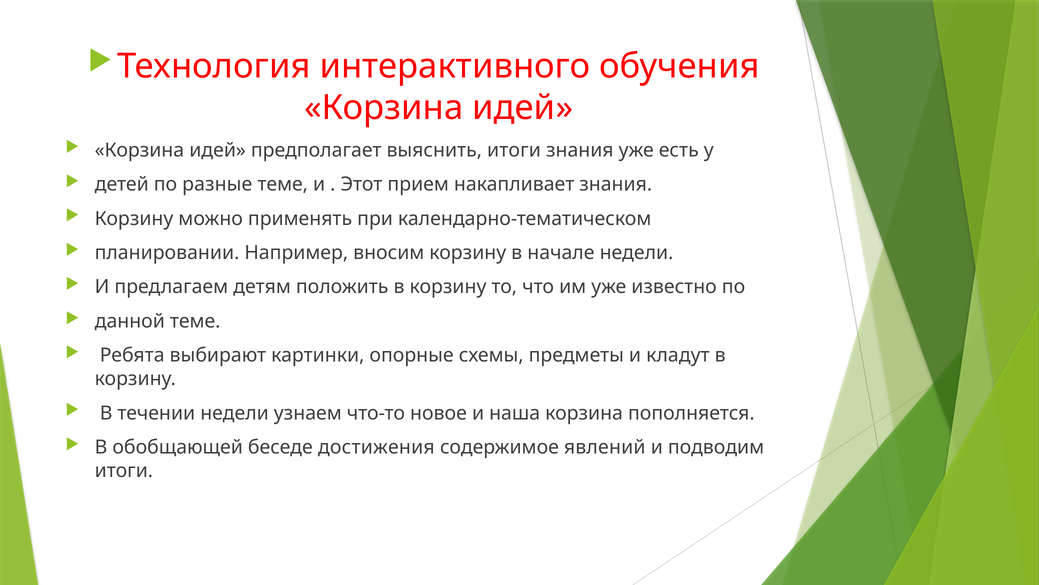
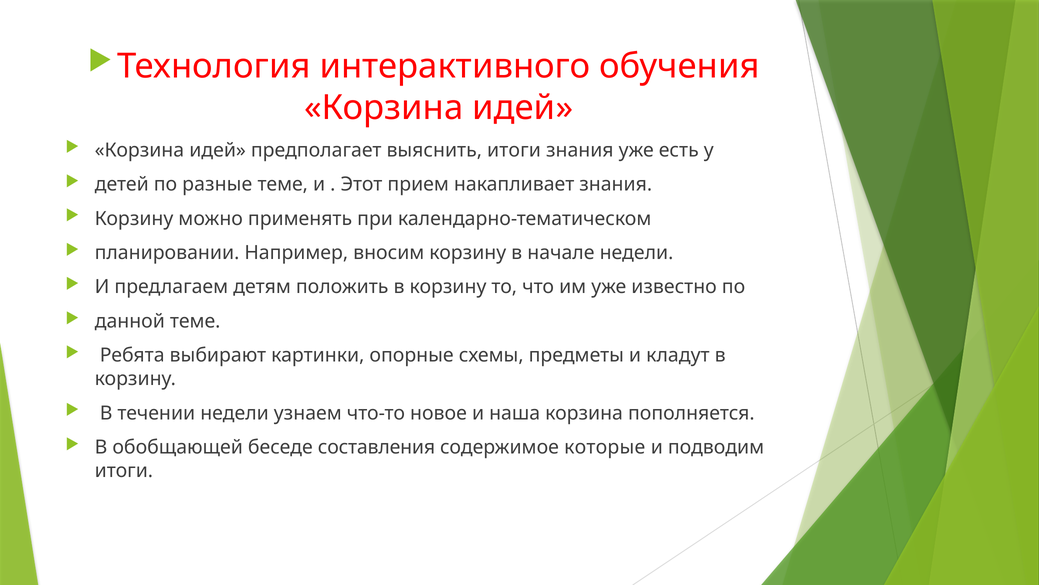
достижения: достижения -> составления
явлений: явлений -> которые
